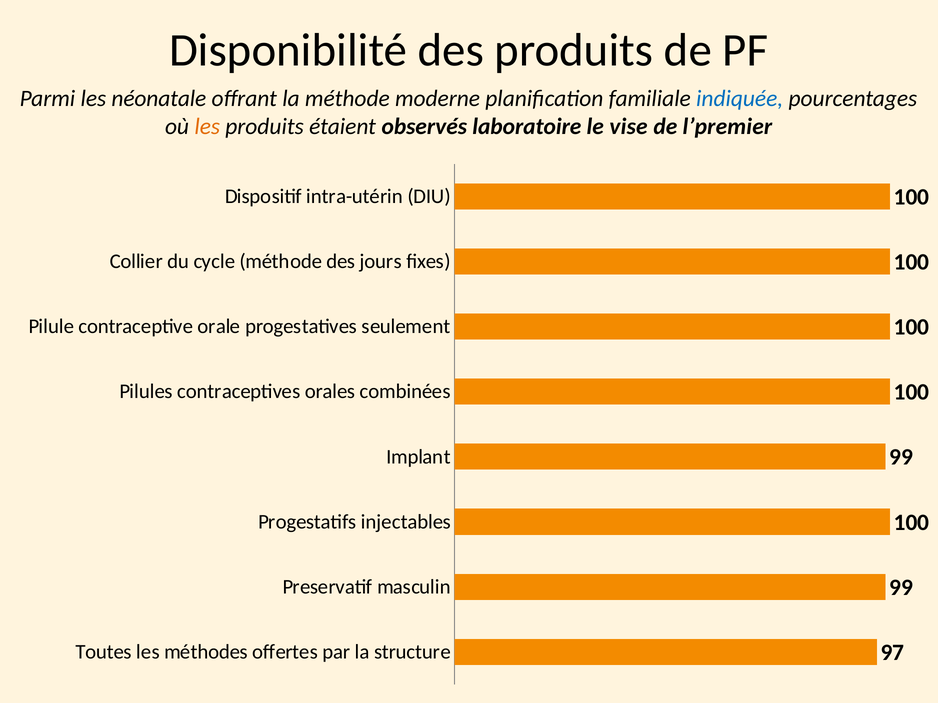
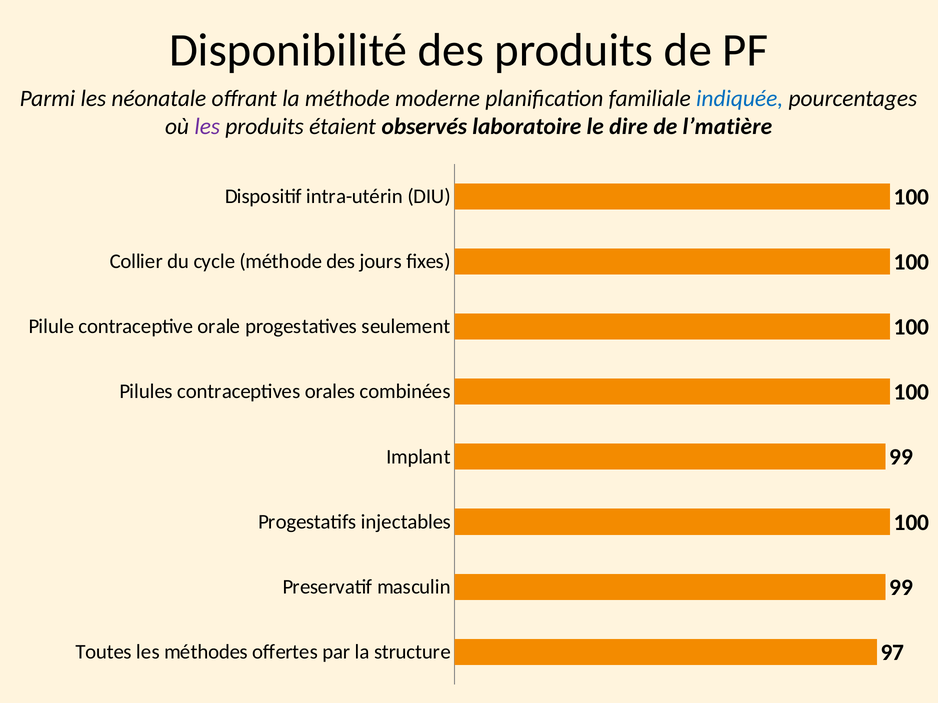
les at (207, 127) colour: orange -> purple
vise: vise -> dire
l’premier: l’premier -> l’matière
